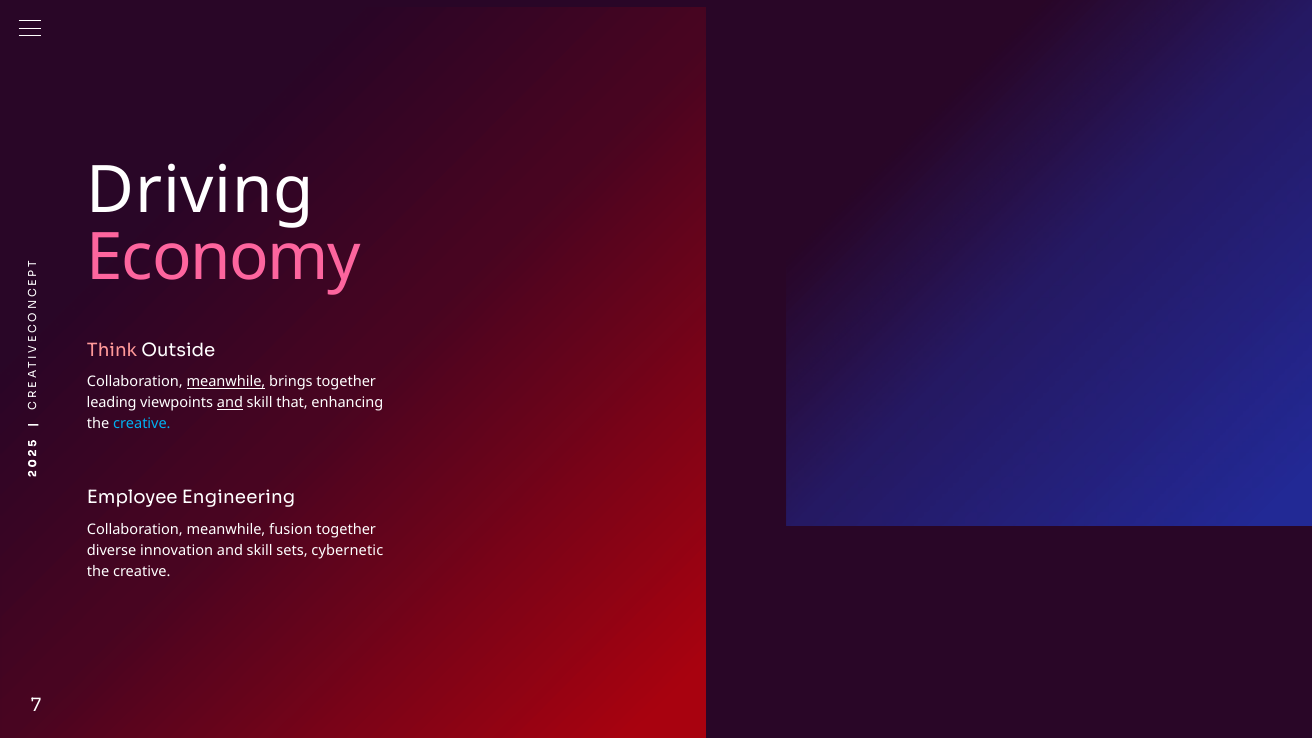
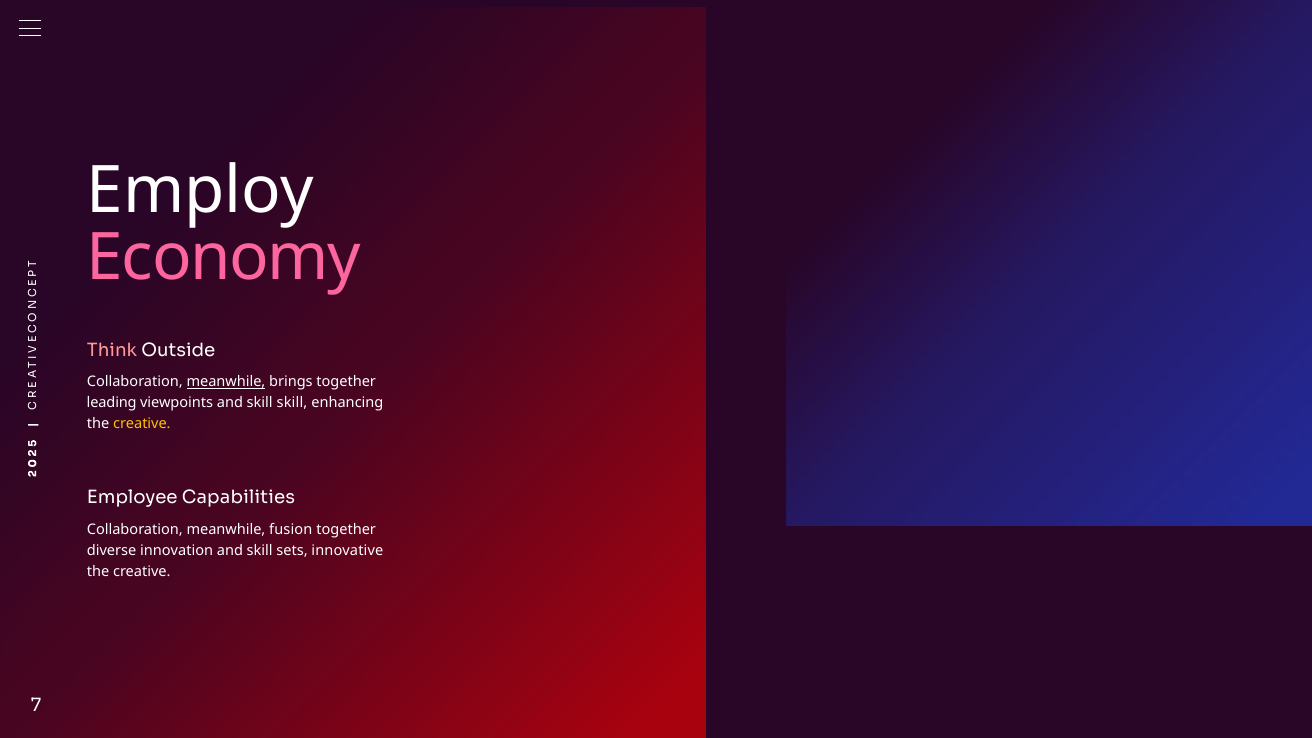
Driving: Driving -> Employ
and at (230, 403) underline: present -> none
skill that: that -> skill
creative at (142, 424) colour: light blue -> yellow
Engineering: Engineering -> Capabilities
cybernetic: cybernetic -> innovative
